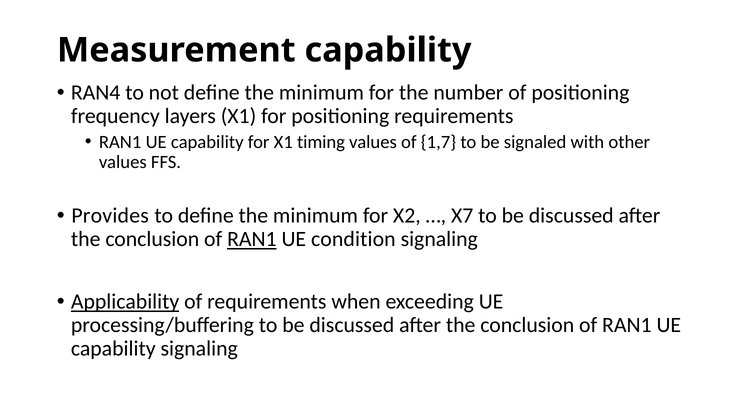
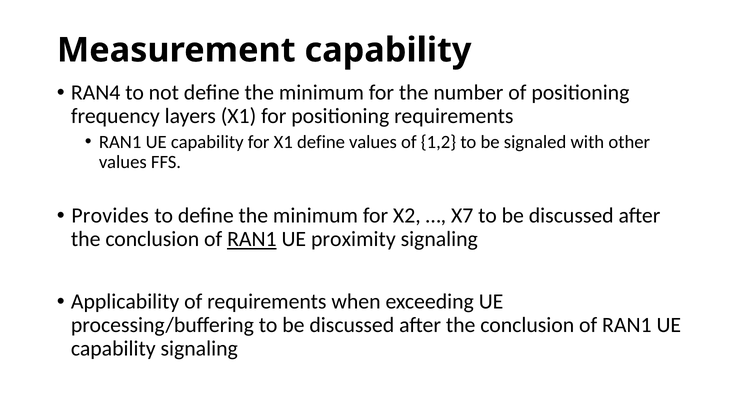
X1 timing: timing -> define
1,7: 1,7 -> 1,2
condition: condition -> proximity
Applicability underline: present -> none
